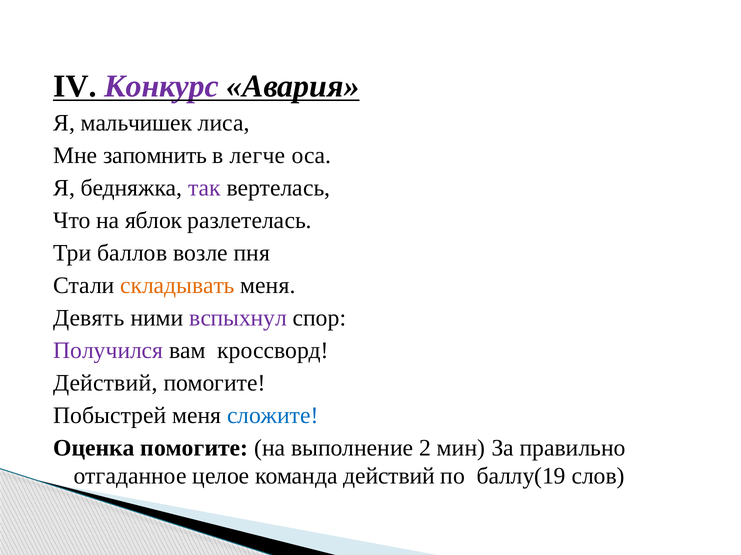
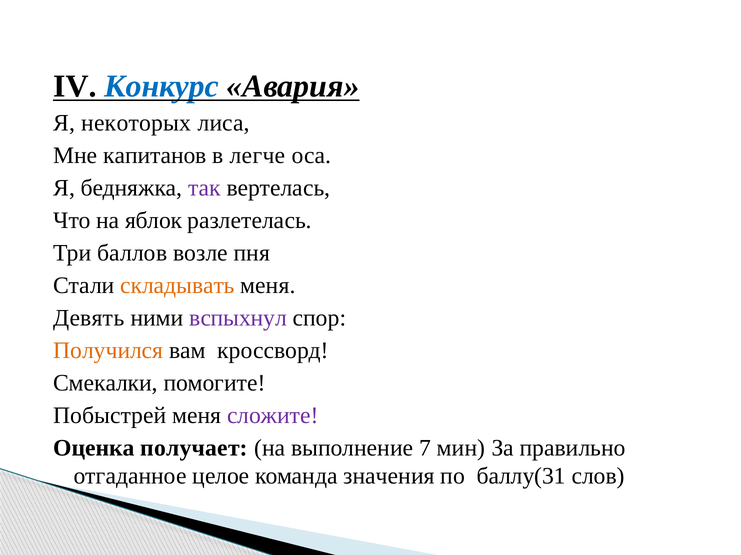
Конкурс colour: purple -> blue
мальчишек: мальчишек -> некоторых
запомнить: запомнить -> капитанов
Получился colour: purple -> orange
Действий at (105, 383): Действий -> Смекалки
сложите colour: blue -> purple
Оценка помогите: помогите -> получает
2: 2 -> 7
команда действий: действий -> значения
баллу(19: баллу(19 -> баллу(31
